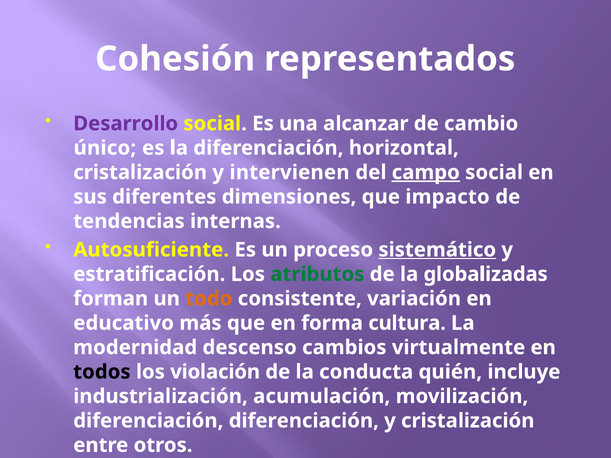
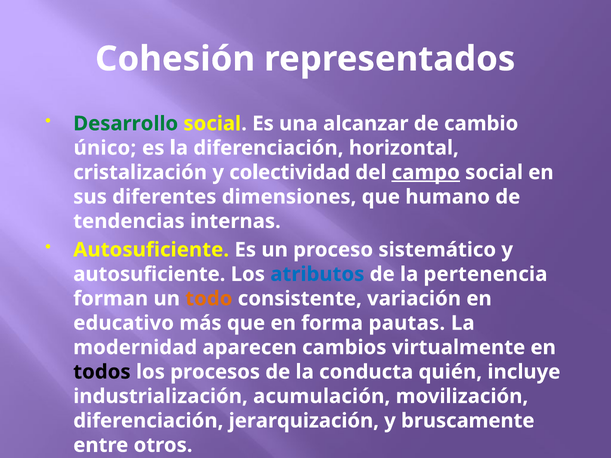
Desarrollo colour: purple -> green
intervienen: intervienen -> colectividad
impacto: impacto -> humano
sistemático underline: present -> none
estratificación at (149, 274): estratificación -> autosuficiente
atributos colour: green -> blue
globalizadas: globalizadas -> pertenencia
cultura: cultura -> pautas
descenso: descenso -> aparecen
violación: violación -> procesos
diferenciación diferenciación: diferenciación -> jerarquización
y cristalización: cristalización -> bruscamente
